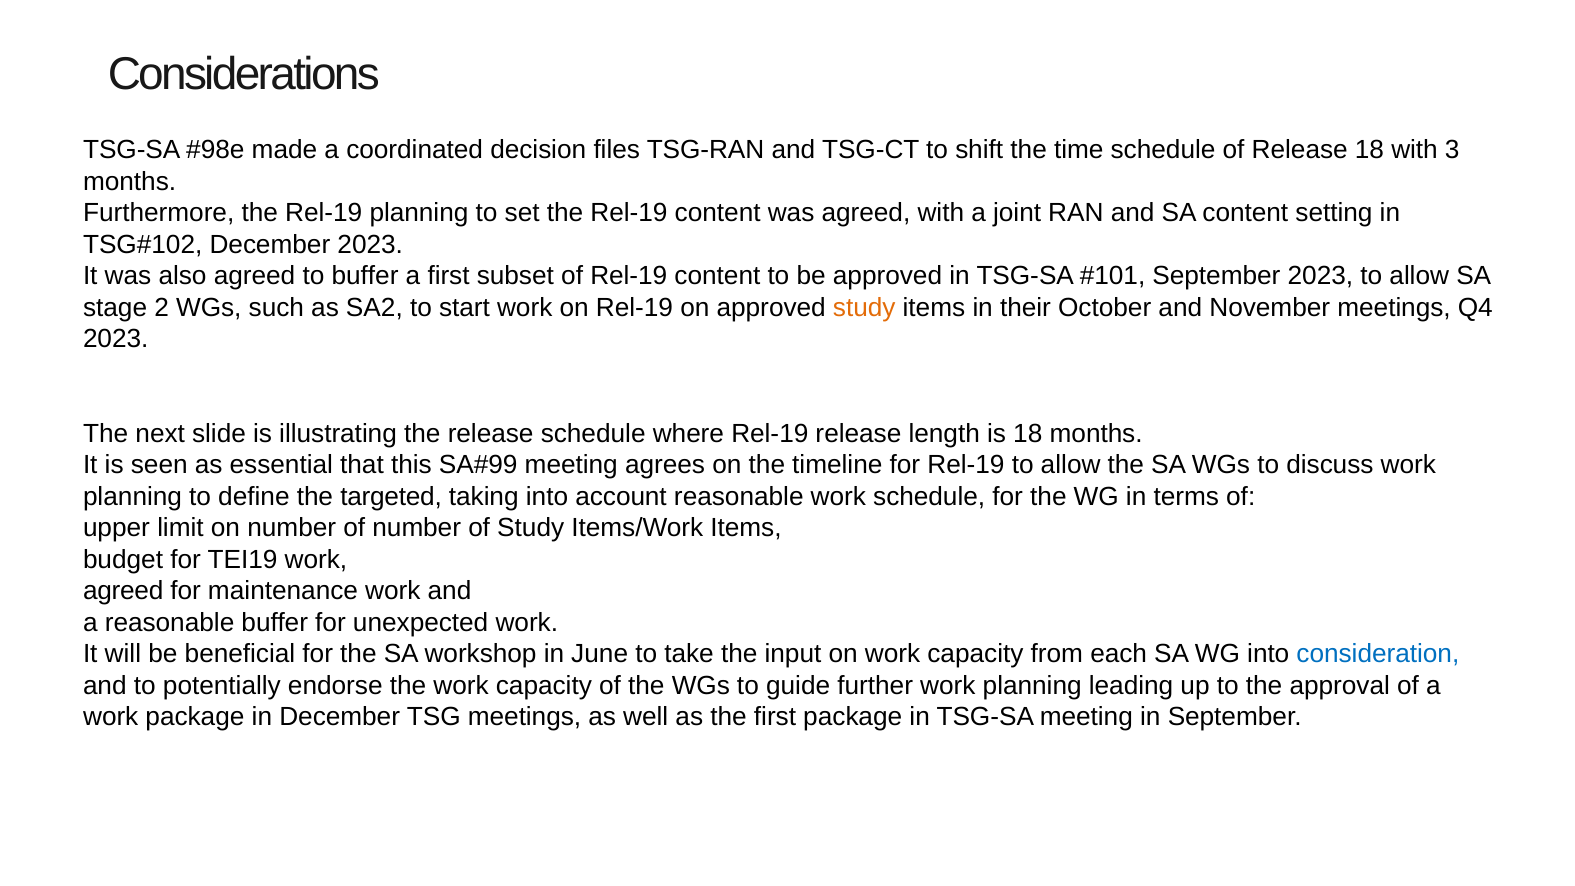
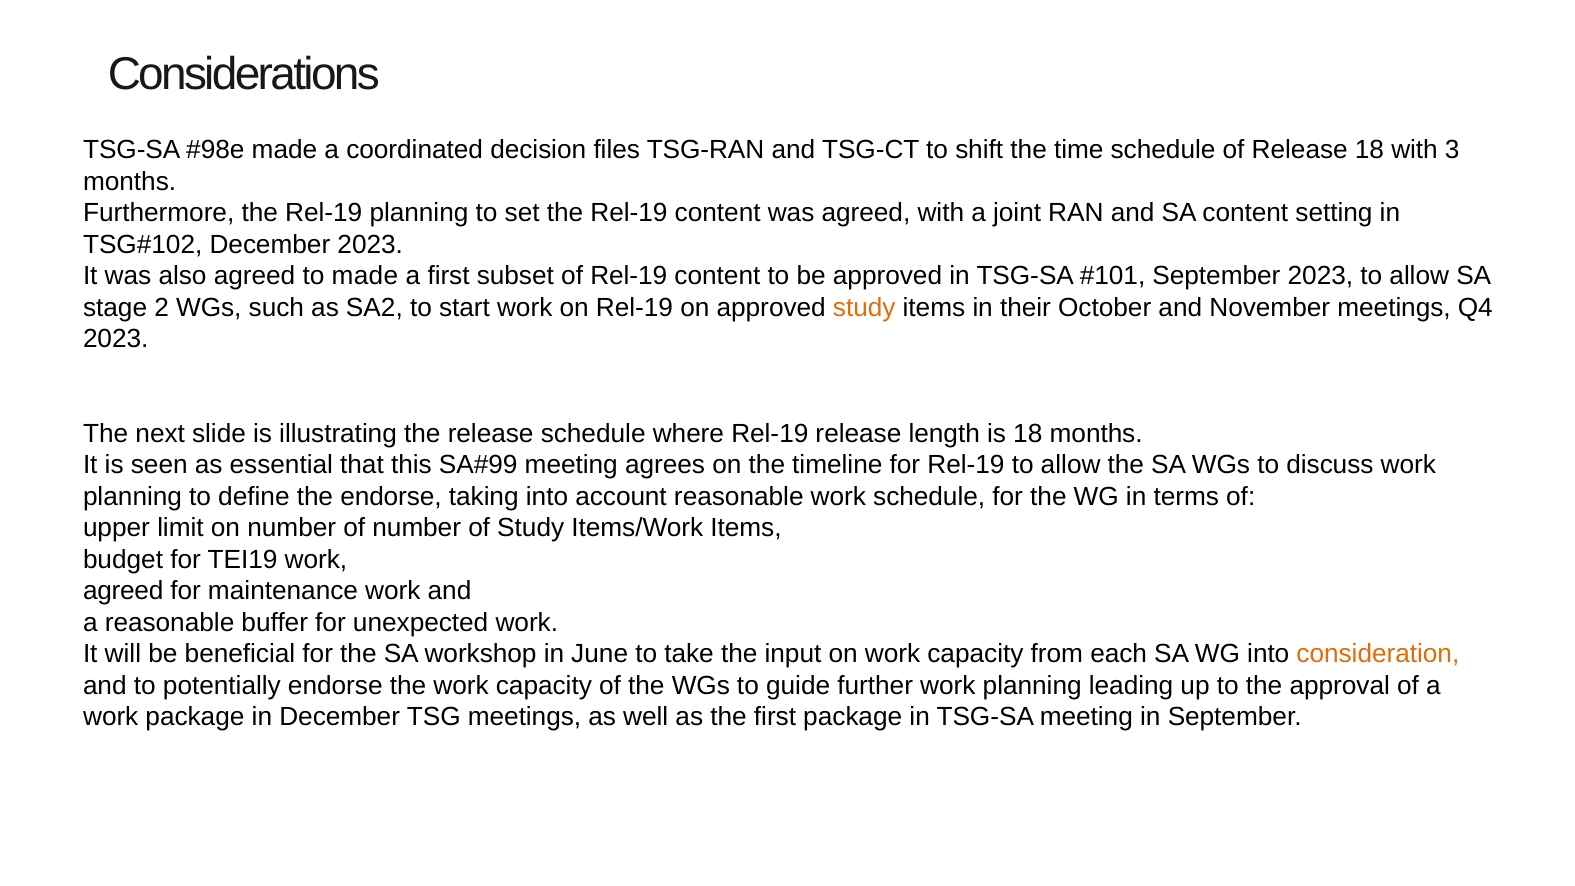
to buffer: buffer -> made
the targeted: targeted -> endorse
consideration colour: blue -> orange
